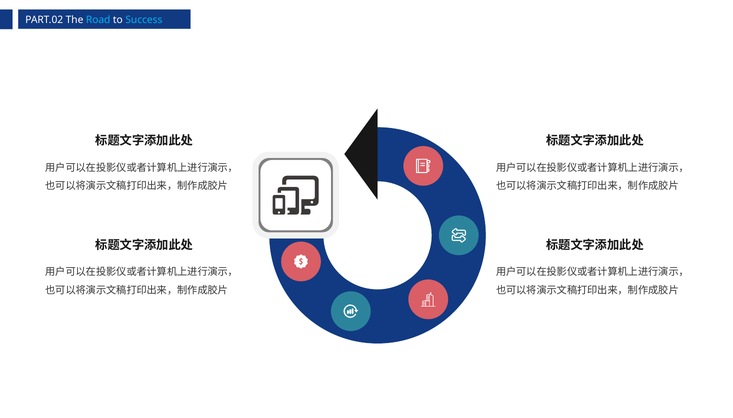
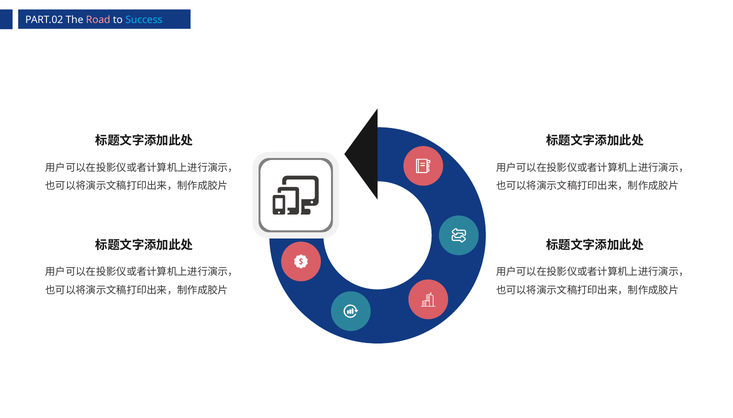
Road colour: light blue -> pink
